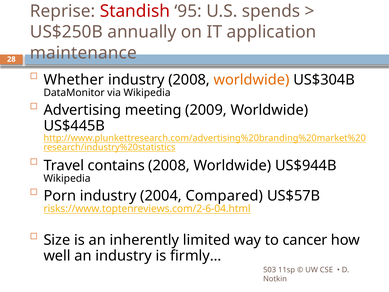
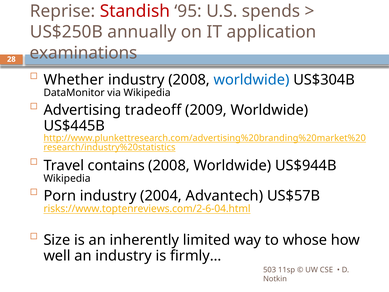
maintenance: maintenance -> examinations
worldwide at (252, 80) colour: orange -> blue
meeting: meeting -> tradeoff
Compared: Compared -> Advantech
cancer: cancer -> whose
